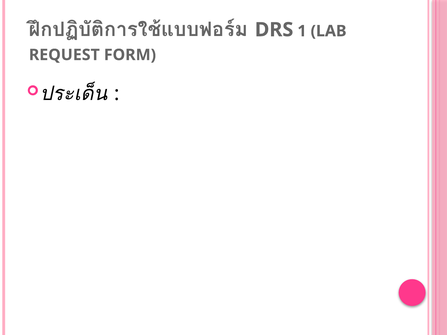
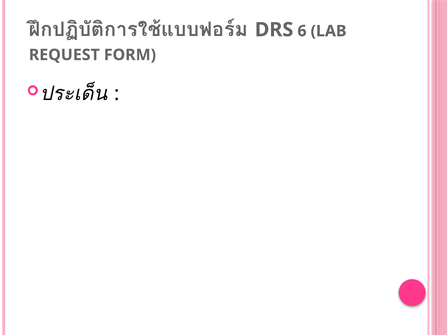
1: 1 -> 6
